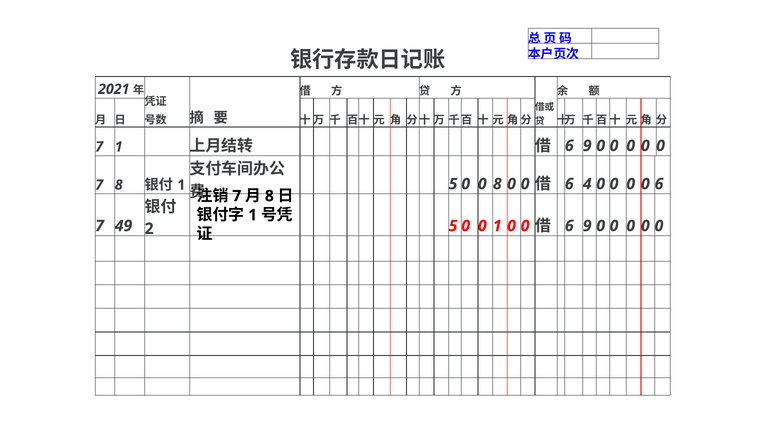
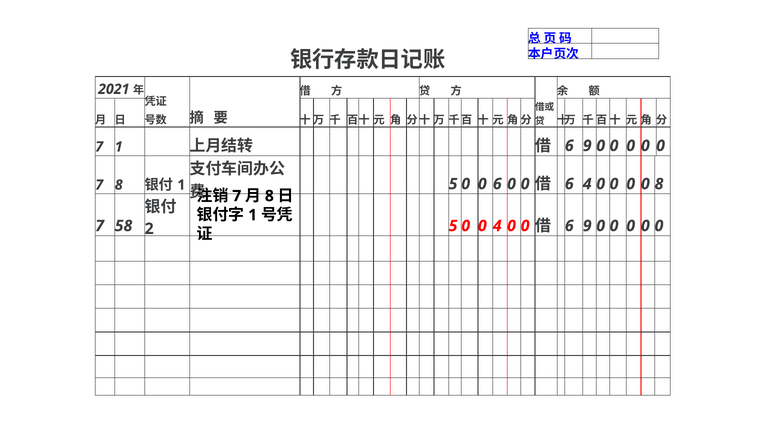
0 8: 8 -> 6
0 6: 6 -> 8
49: 49 -> 58
0 1: 1 -> 4
